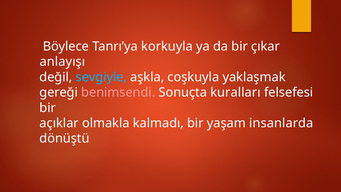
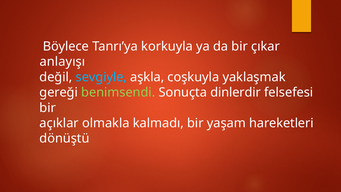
benimsendi colour: pink -> light green
kuralları: kuralları -> dinlerdir
insanlarda: insanlarda -> hareketleri
